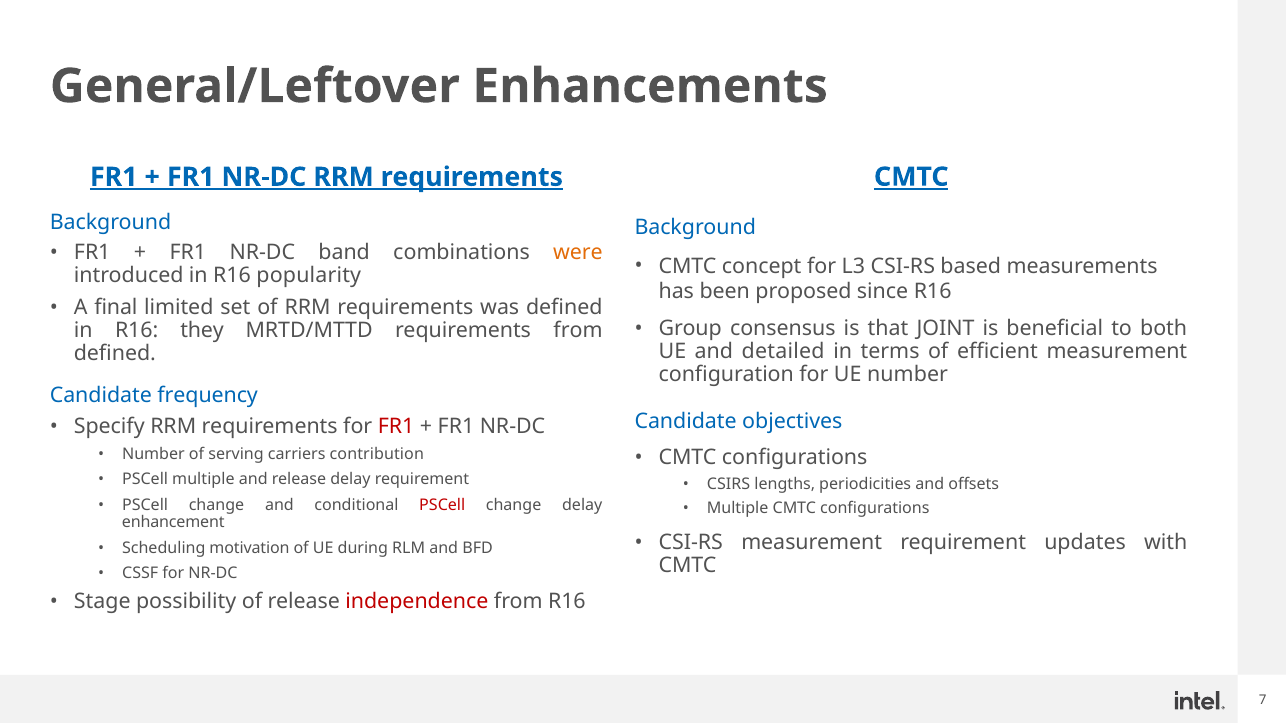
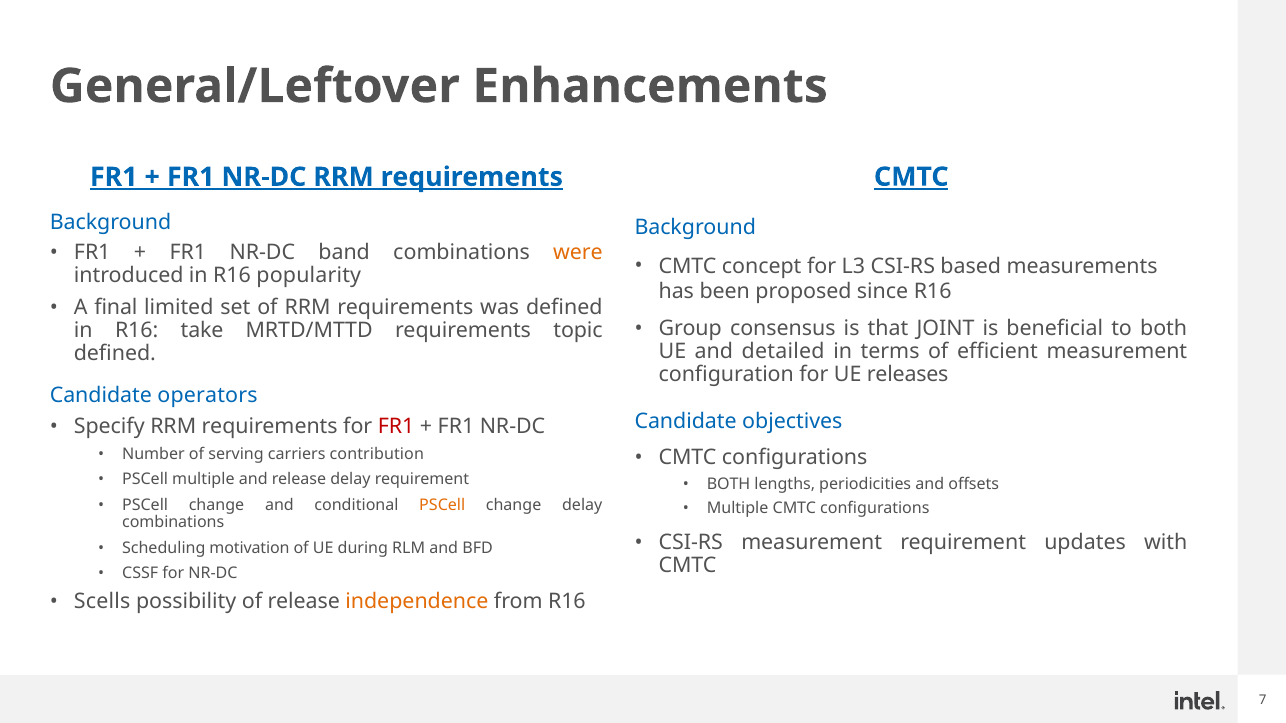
they: they -> take
requirements from: from -> topic
UE number: number -> releases
frequency: frequency -> operators
CSIRS at (729, 485): CSIRS -> BOTH
PSCell at (442, 505) colour: red -> orange
enhancement at (173, 523): enhancement -> combinations
Stage: Stage -> Scells
independence colour: red -> orange
